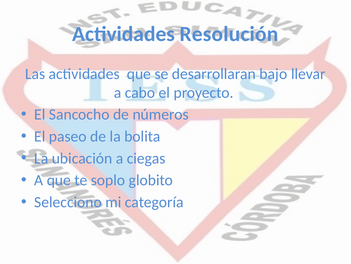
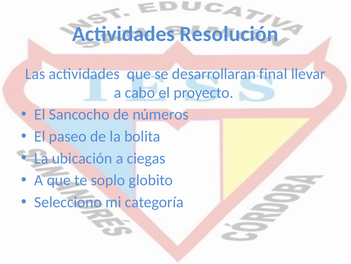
bajo: bajo -> final
